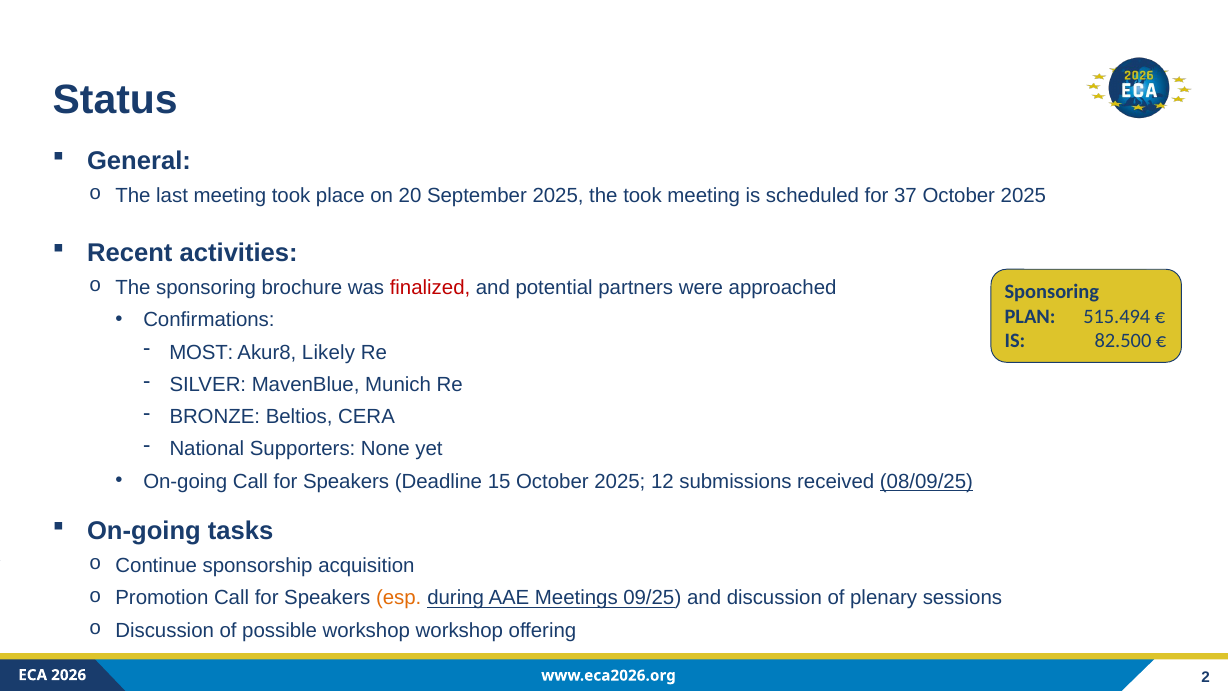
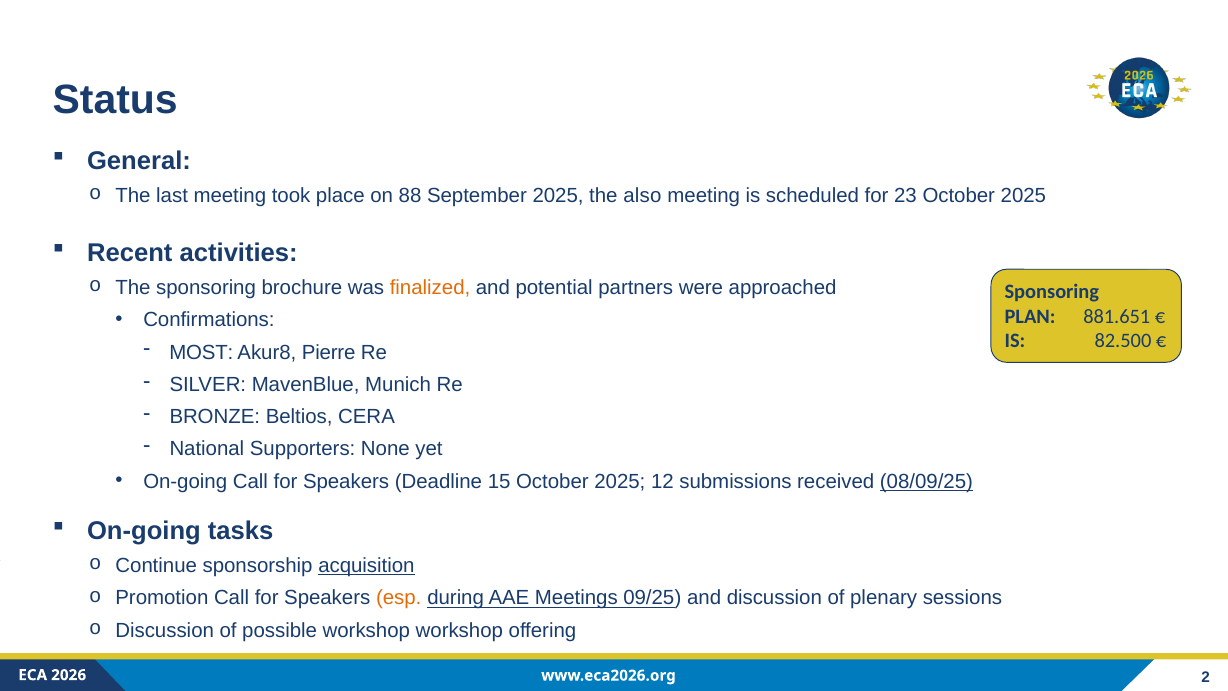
20: 20 -> 88
the took: took -> also
37: 37 -> 23
finalized colour: red -> orange
515.494: 515.494 -> 881.651
Likely: Likely -> Pierre
acquisition underline: none -> present
